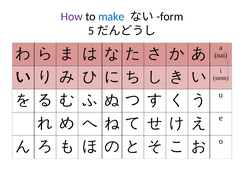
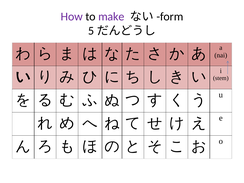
make colour: blue -> purple
